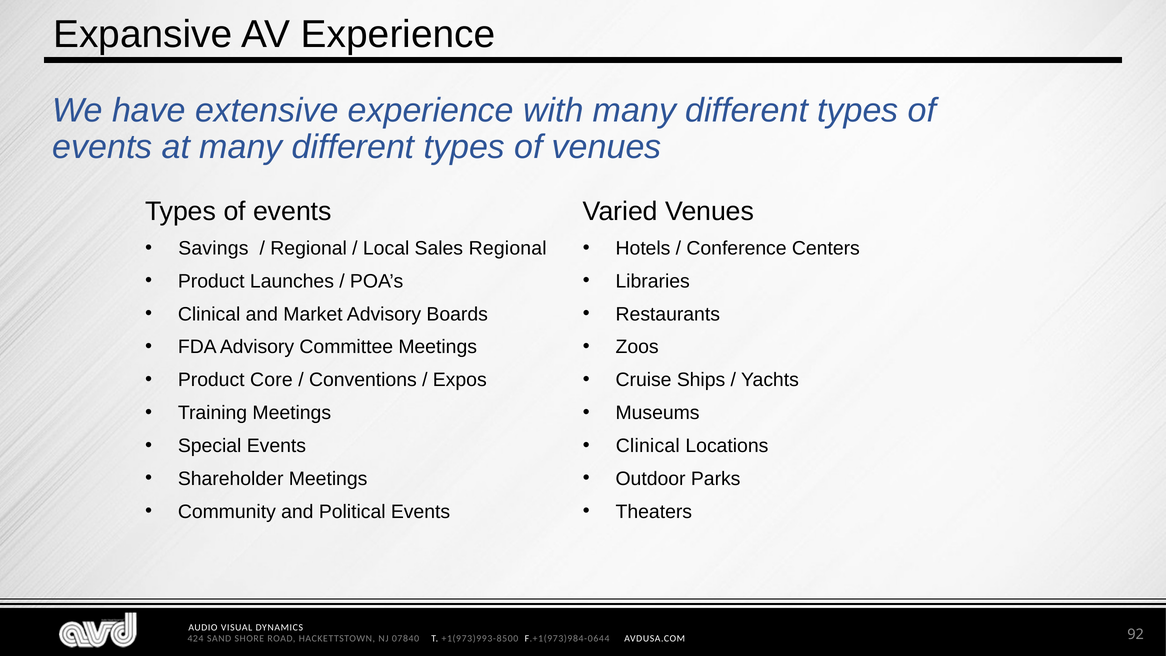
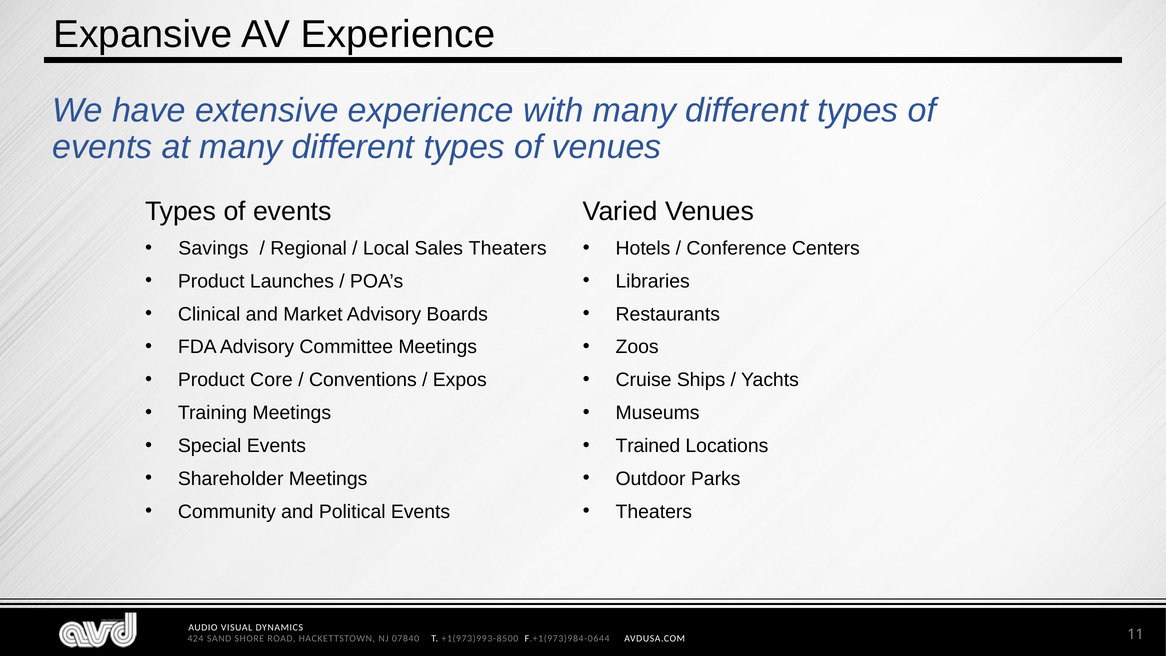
Sales Regional: Regional -> Theaters
Clinical at (648, 446): Clinical -> Trained
92: 92 -> 11
